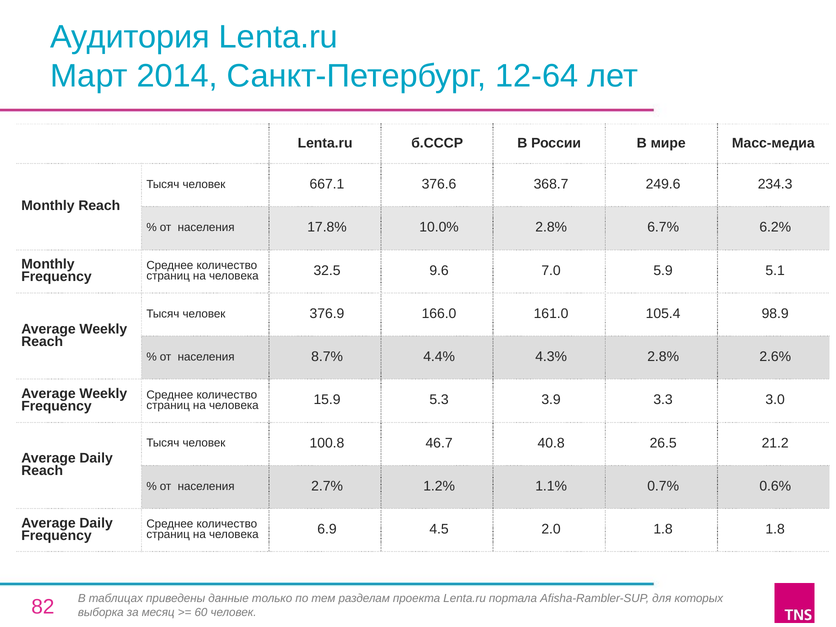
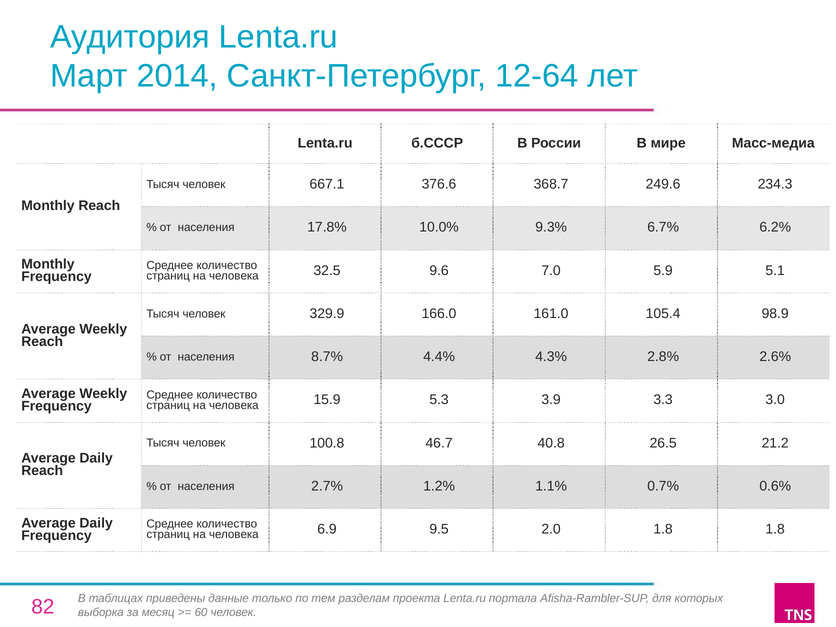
10.0% 2.8%: 2.8% -> 9.3%
376.9: 376.9 -> 329.9
4.5: 4.5 -> 9.5
